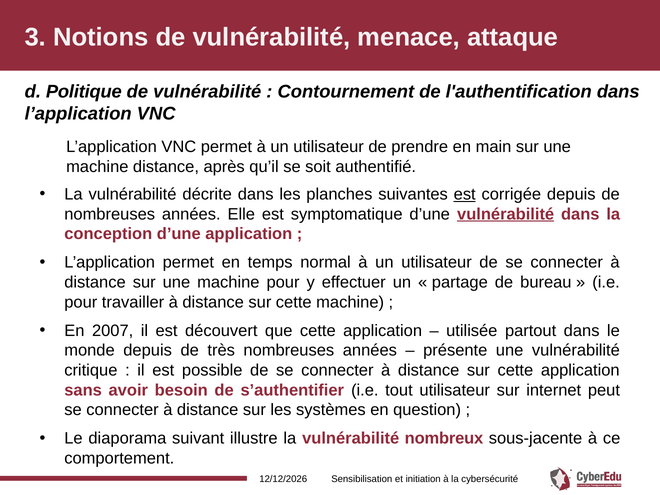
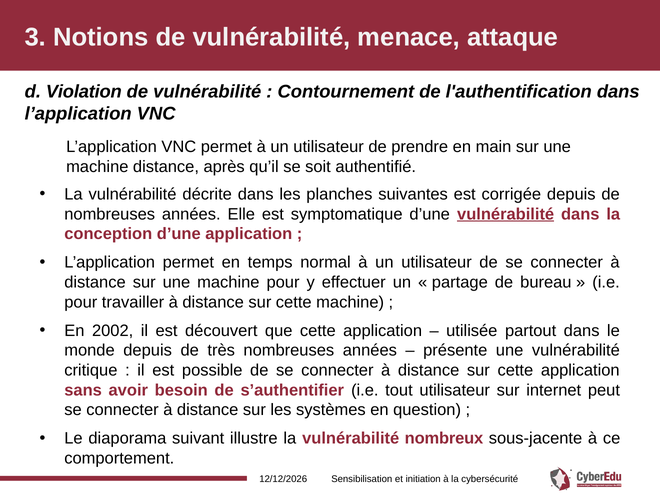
Politique: Politique -> Violation
est at (465, 194) underline: present -> none
2007: 2007 -> 2002
